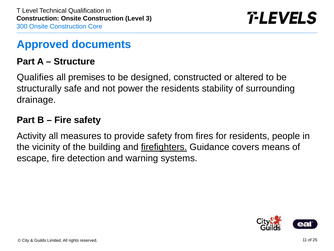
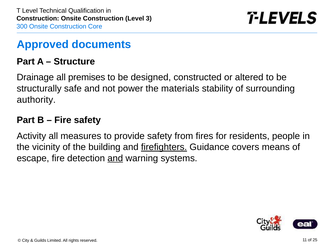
Qualifies: Qualifies -> Drainage
the residents: residents -> materials
drainage: drainage -> authority
and at (115, 158) underline: none -> present
